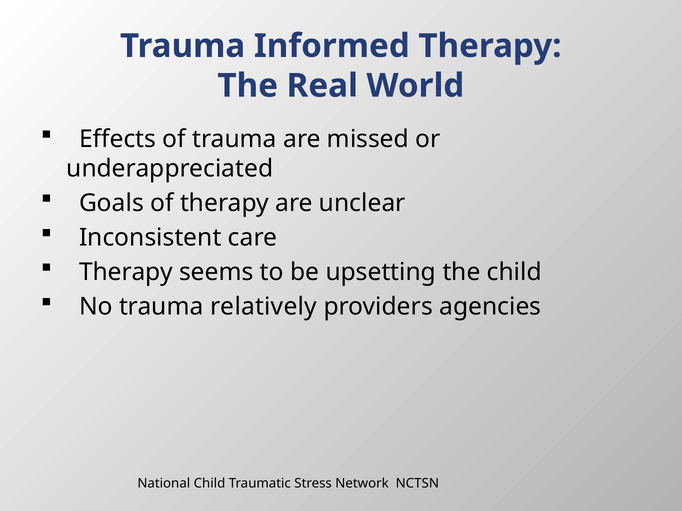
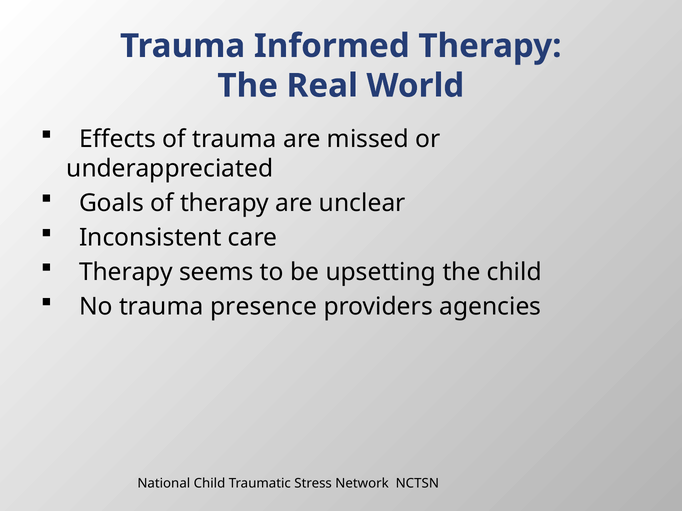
relatively: relatively -> presence
